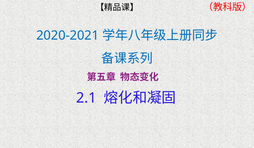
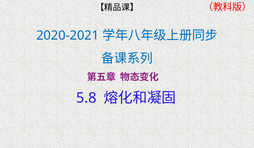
2.1: 2.1 -> 5.8
